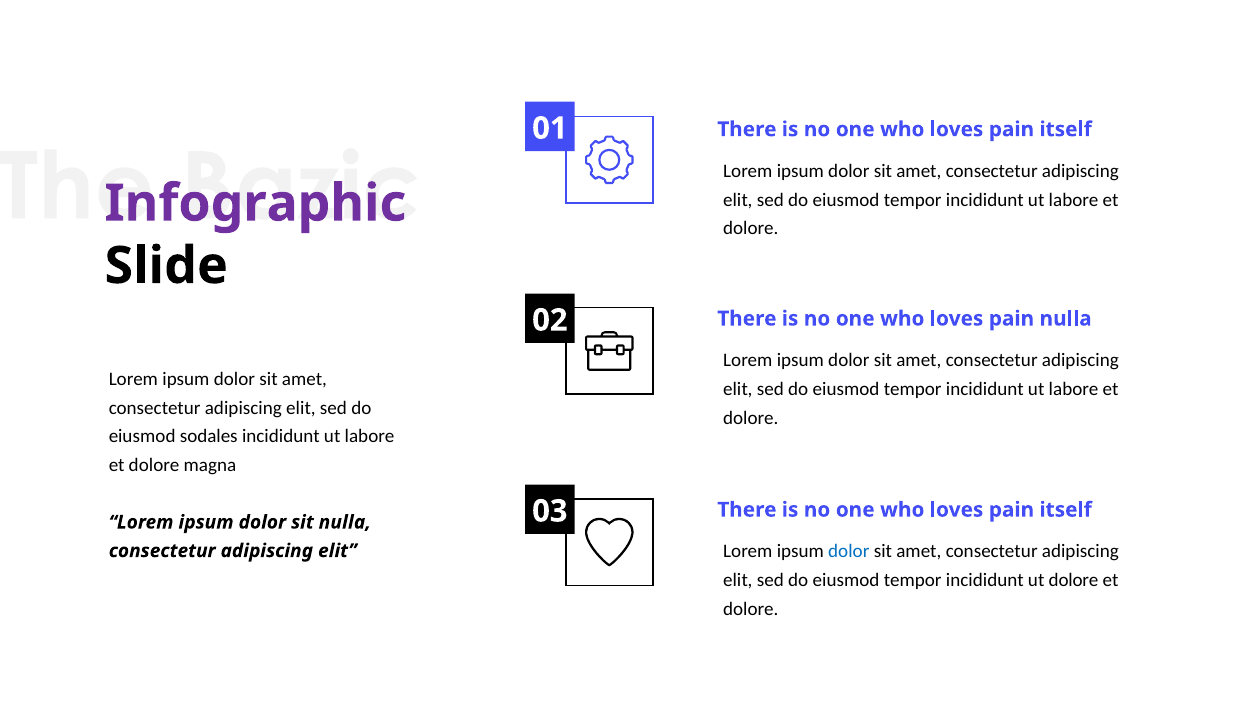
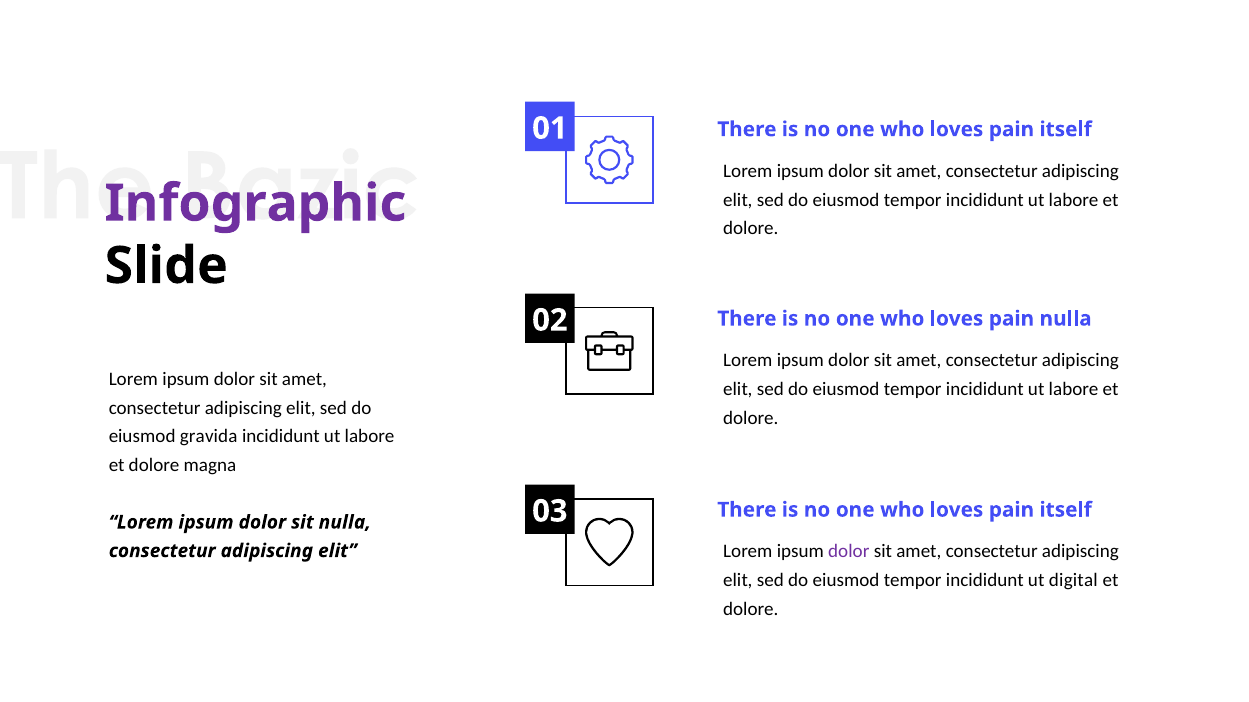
sodales: sodales -> gravida
dolor at (849, 552) colour: blue -> purple
ut dolore: dolore -> digital
